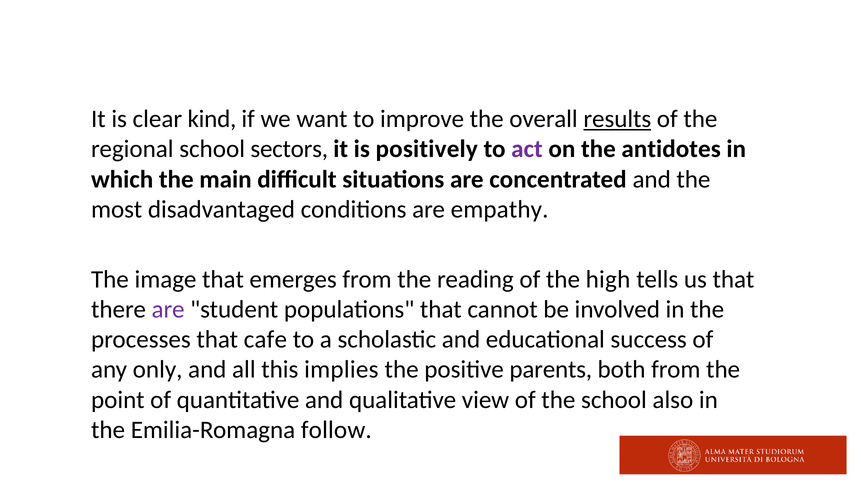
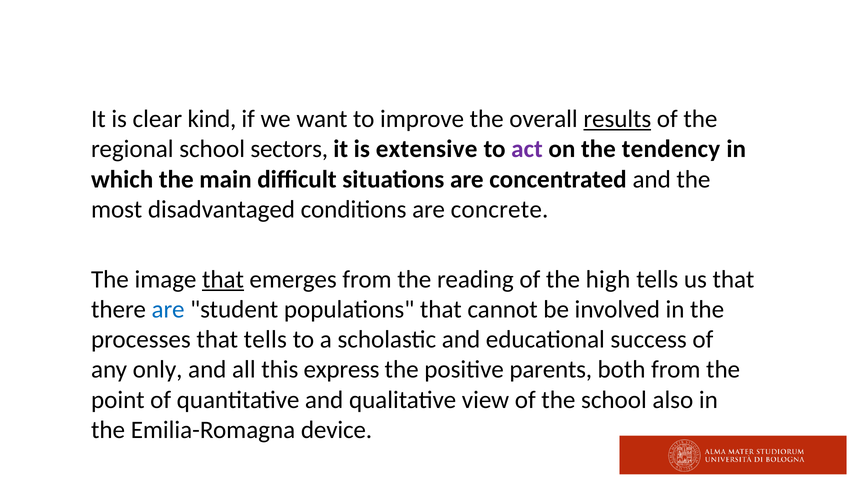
positively: positively -> extensive
antidotes: antidotes -> tendency
empathy: empathy -> concrete
that at (223, 280) underline: none -> present
are at (168, 310) colour: purple -> blue
that cafe: cafe -> tells
implies: implies -> express
follow: follow -> device
